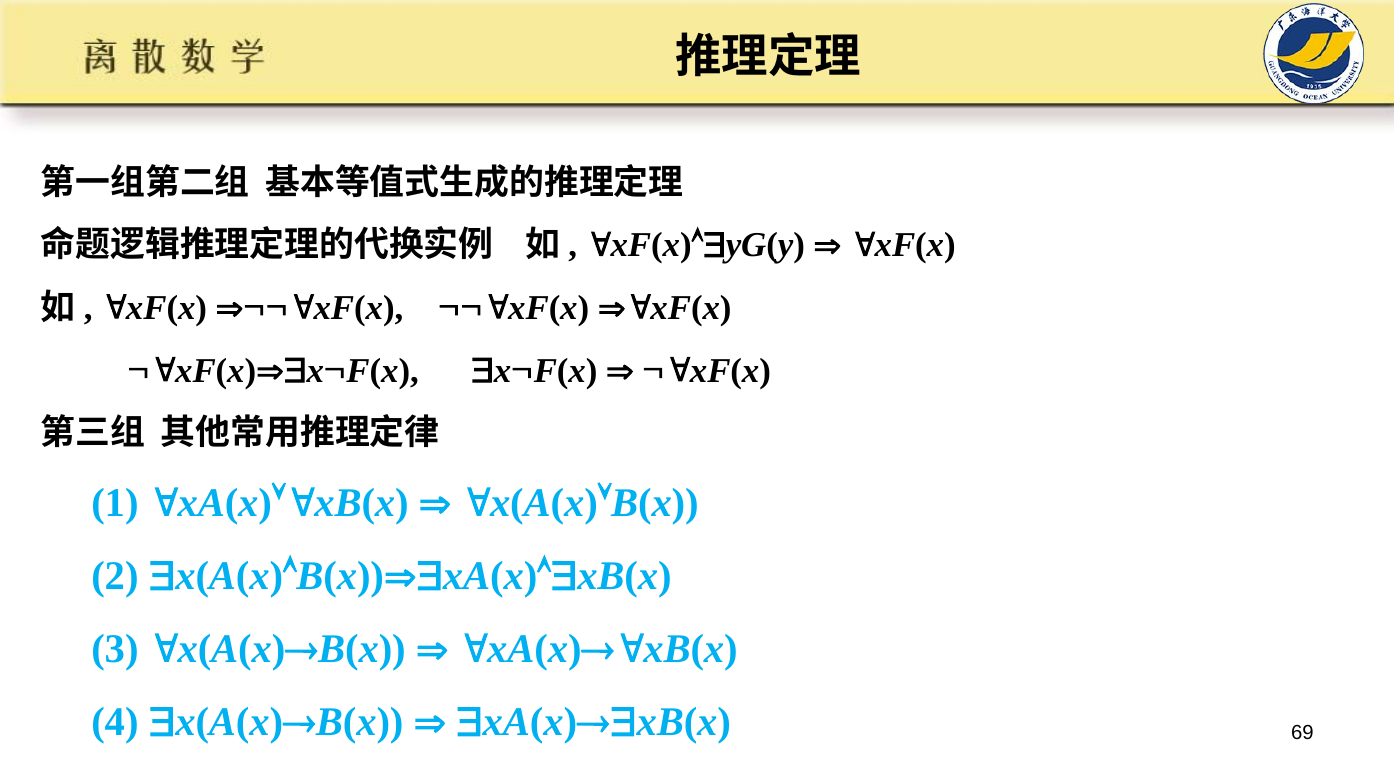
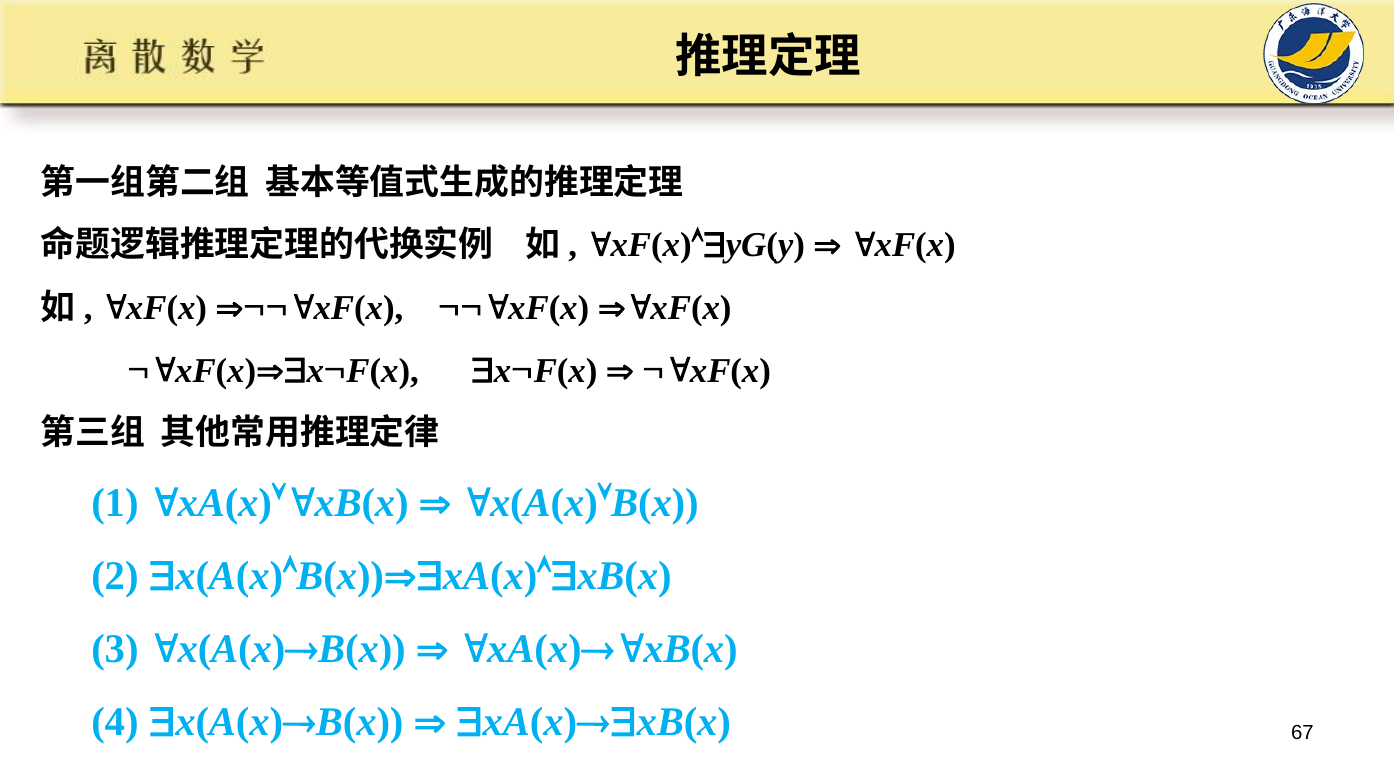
69: 69 -> 67
